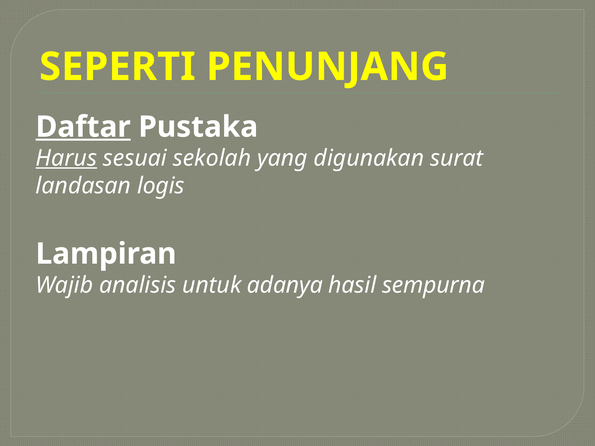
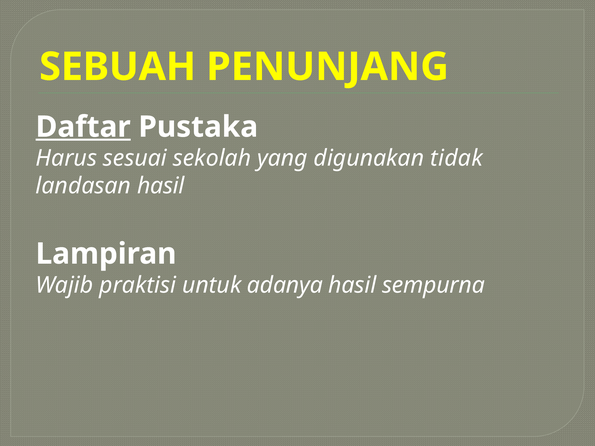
SEPERTI: SEPERTI -> SEBUAH
Harus underline: present -> none
surat: surat -> tidak
landasan logis: logis -> hasil
analisis: analisis -> praktisi
